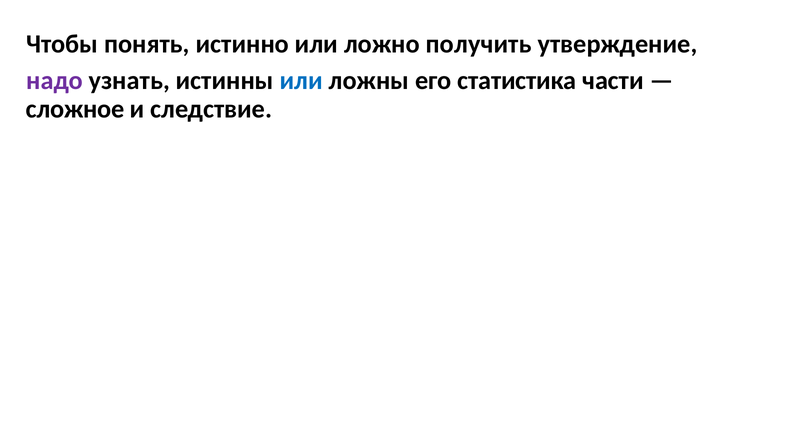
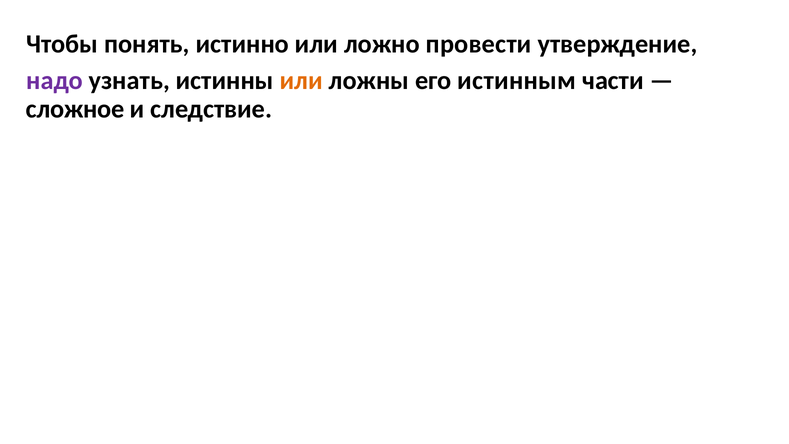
получить: получить -> провести
или at (301, 81) colour: blue -> orange
статистика: статистика -> истинным
